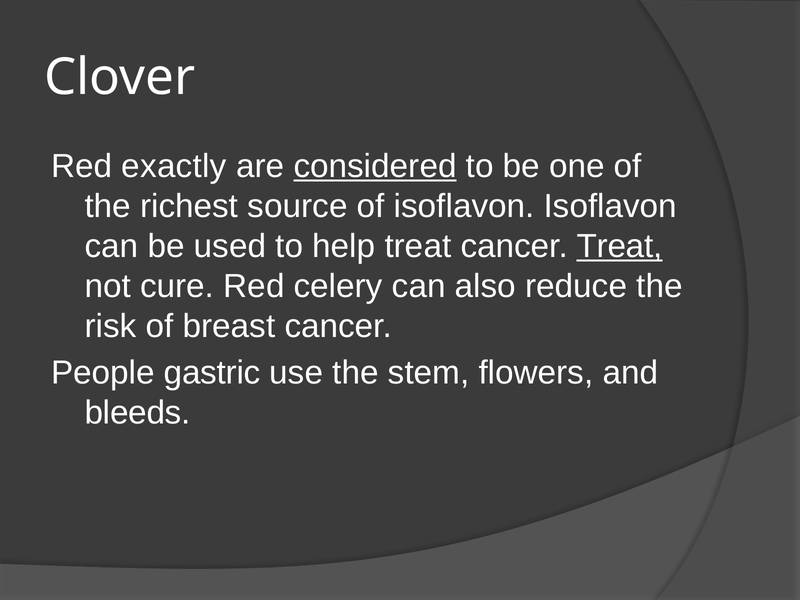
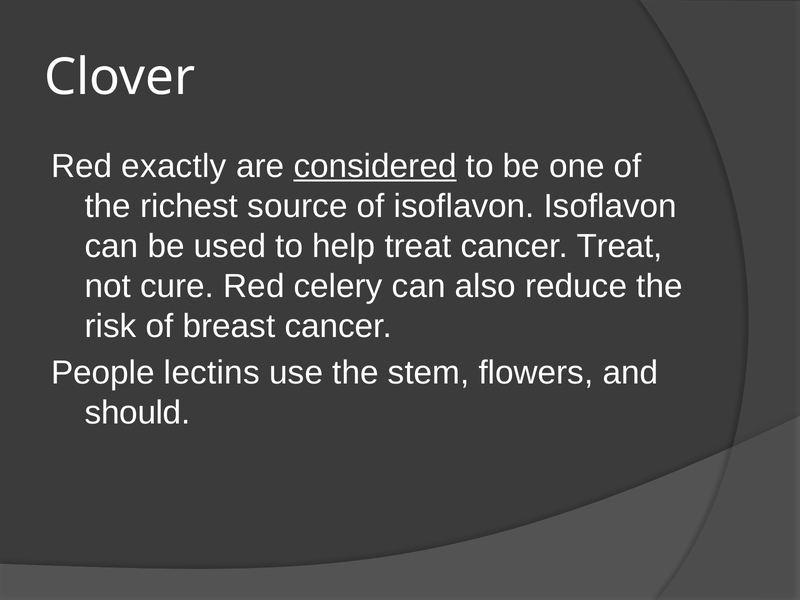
Treat at (620, 246) underline: present -> none
gastric: gastric -> lectins
bleeds: bleeds -> should
